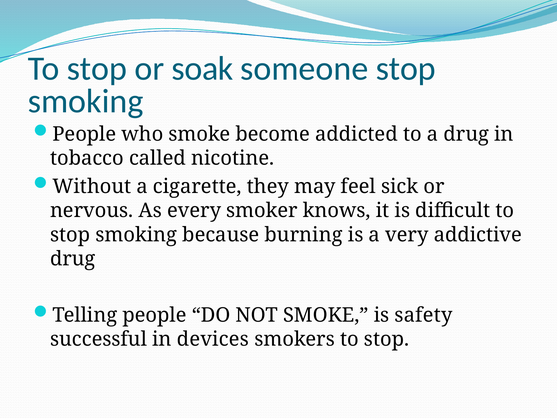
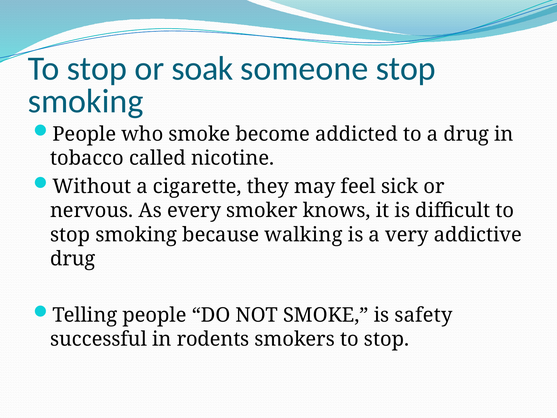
burning: burning -> walking
devices: devices -> rodents
